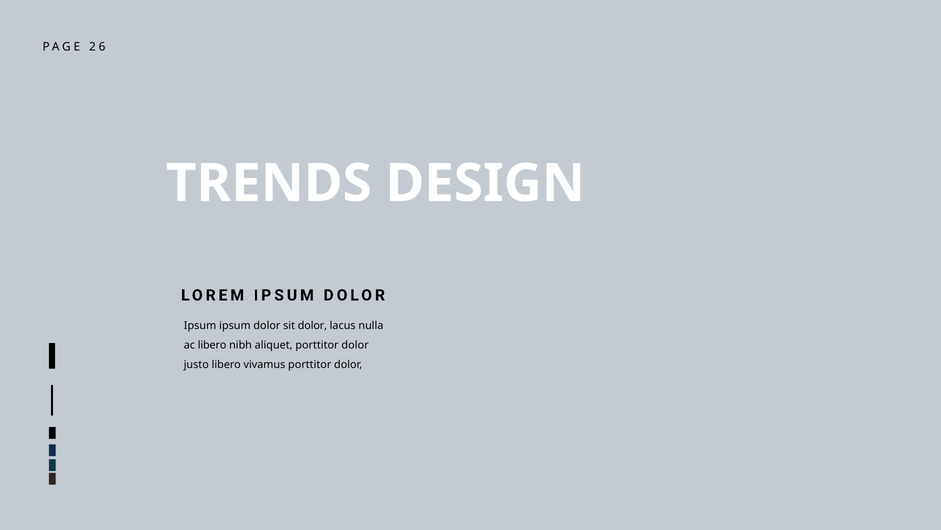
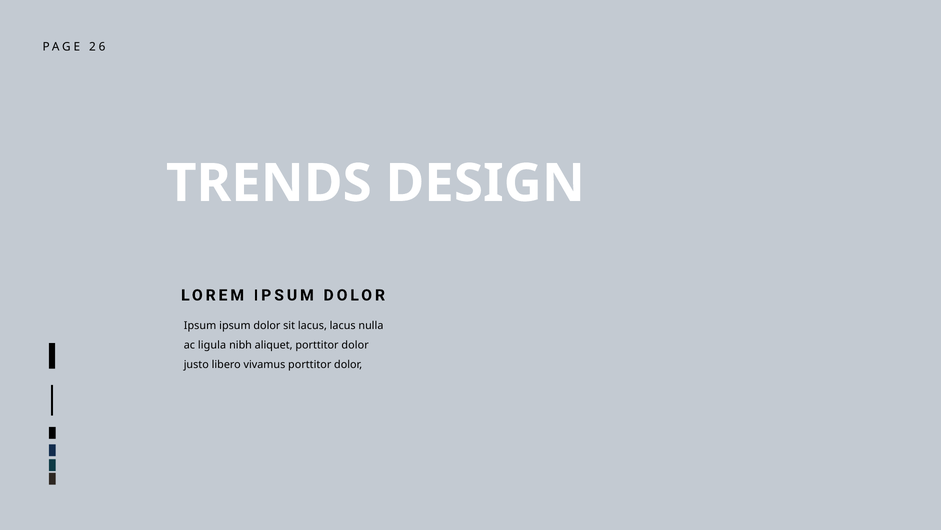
sit dolor: dolor -> lacus
ac libero: libero -> ligula
